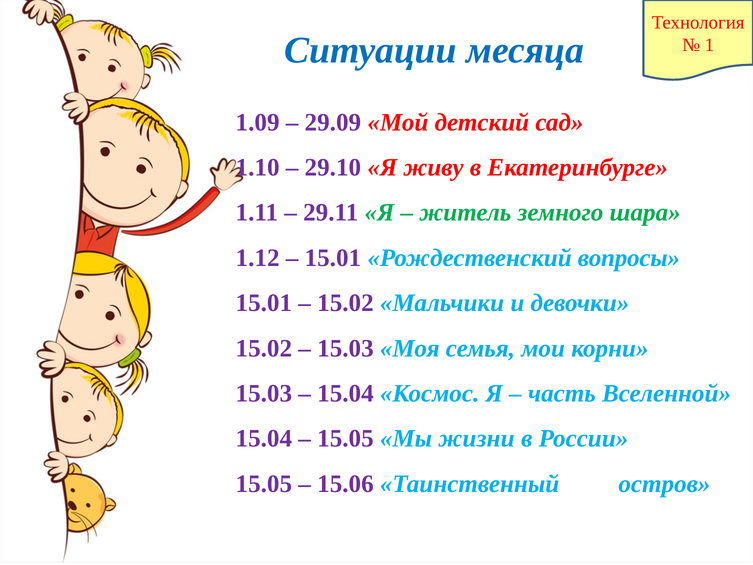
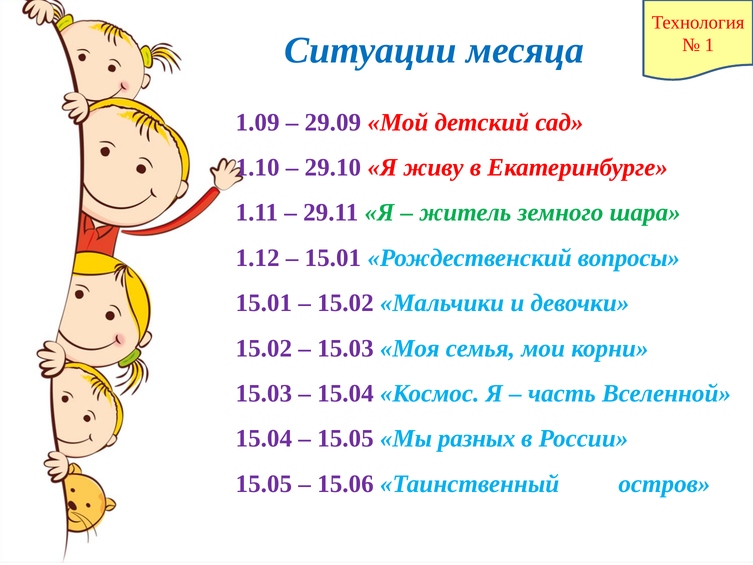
жизни: жизни -> разных
